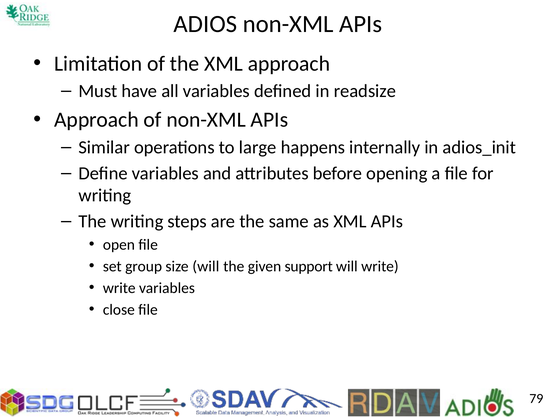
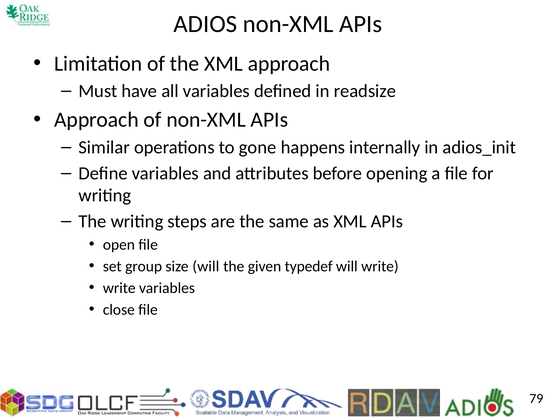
large: large -> gone
support: support -> typedef
